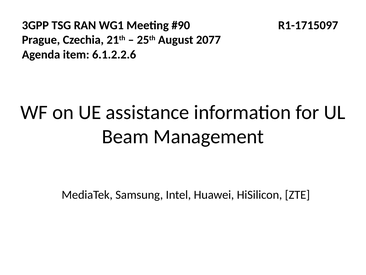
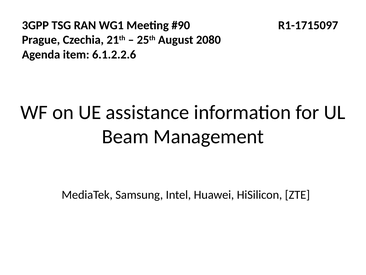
2077: 2077 -> 2080
